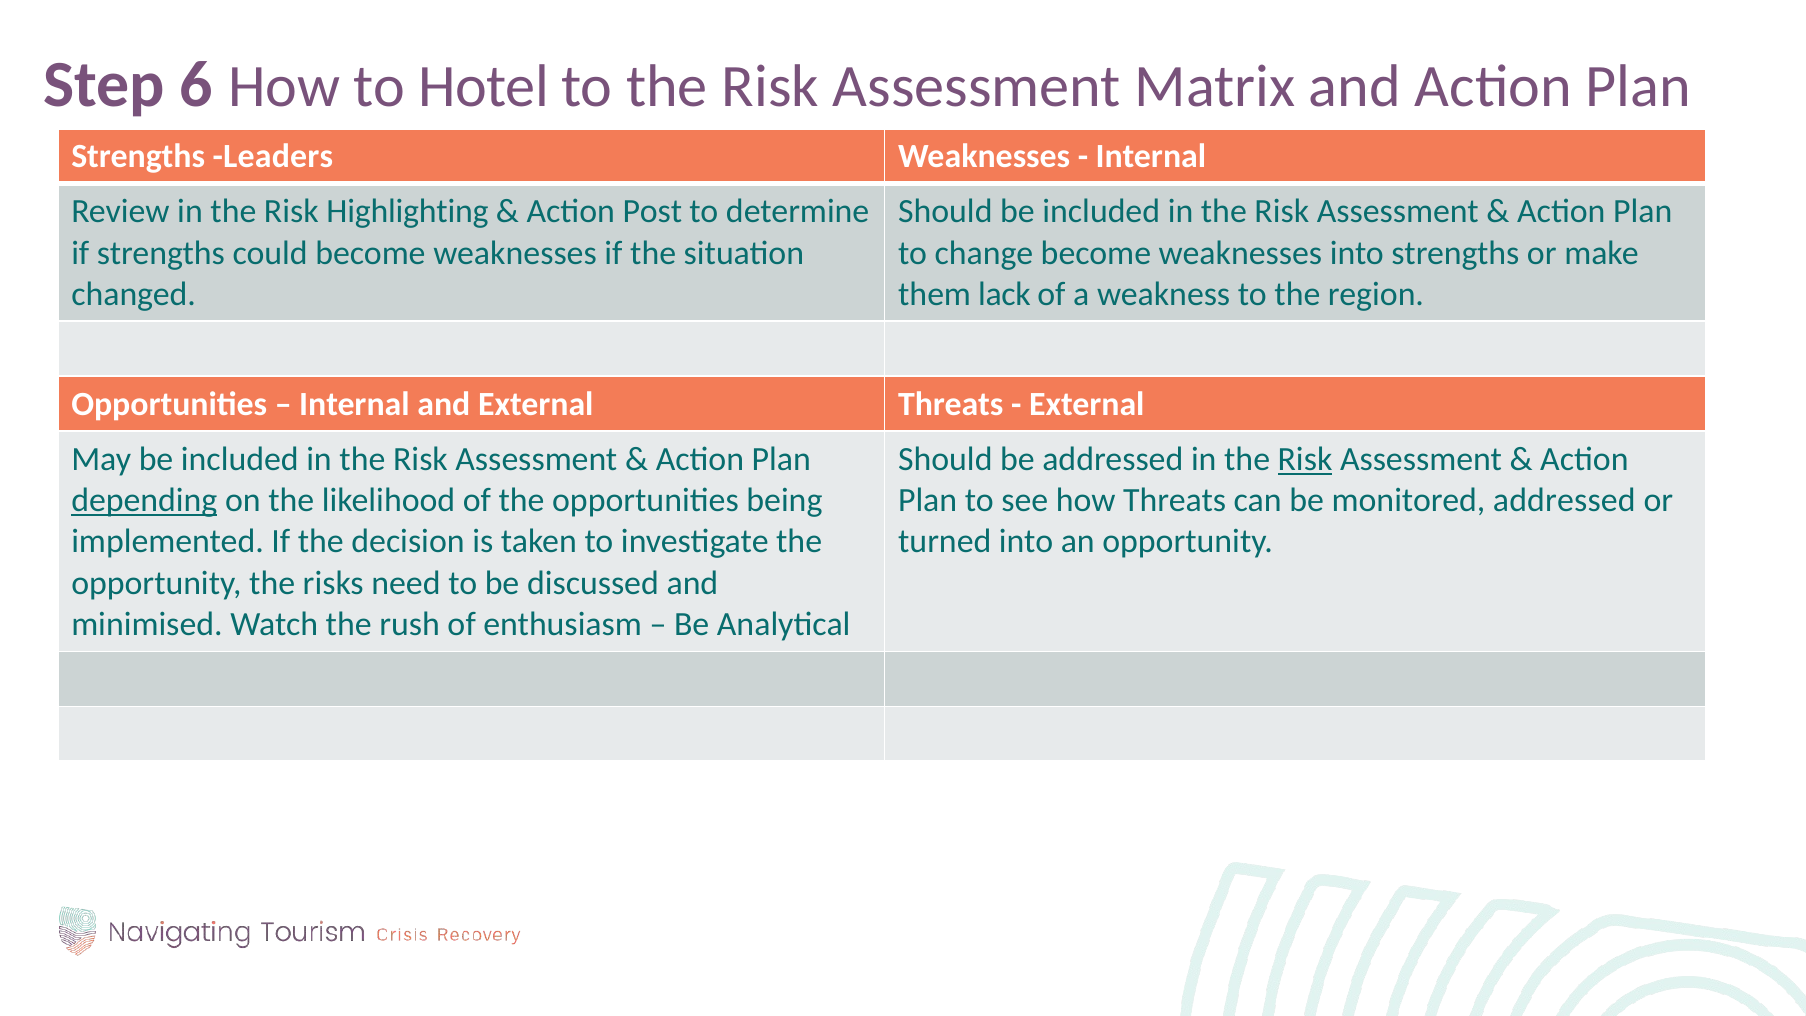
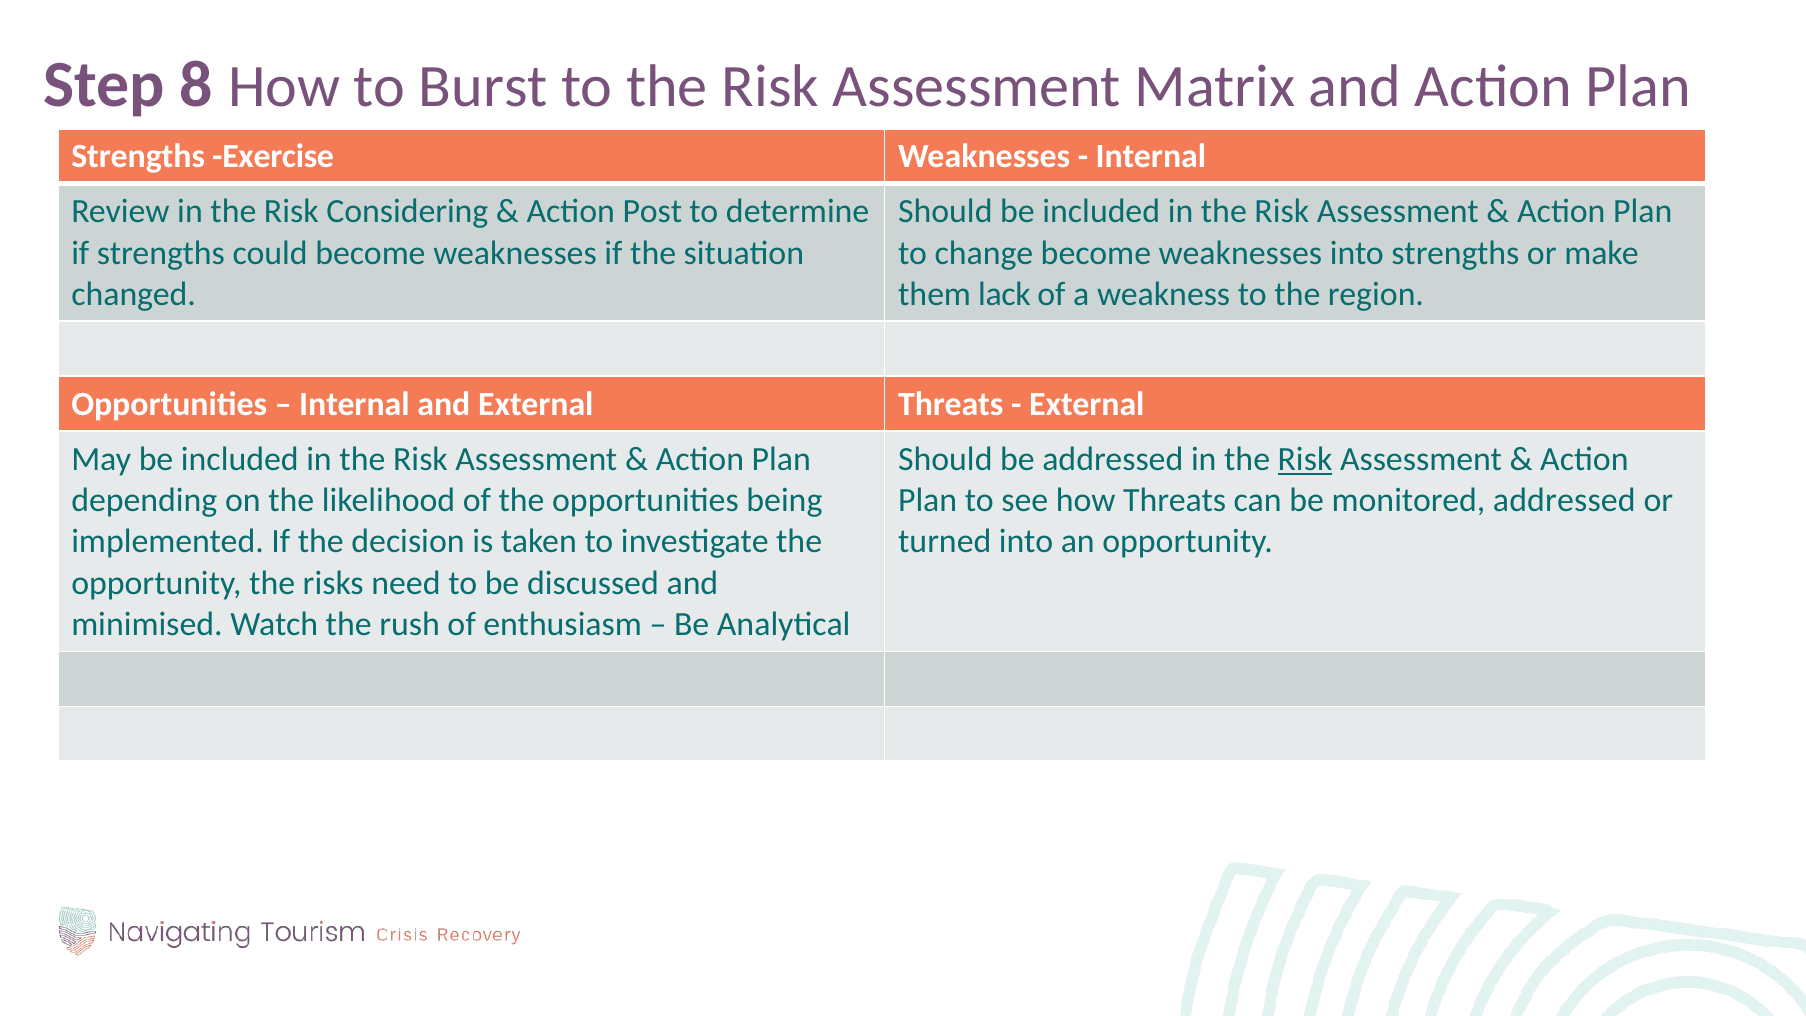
6: 6 -> 8
Hotel: Hotel -> Burst
Leaders: Leaders -> Exercise
Highlighting: Highlighting -> Considering
depending underline: present -> none
